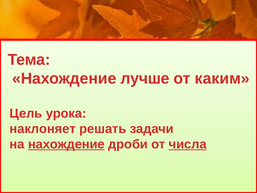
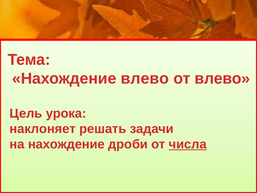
Нахождение лучше: лучше -> влево
от каким: каким -> влево
нахождение at (66, 144) underline: present -> none
